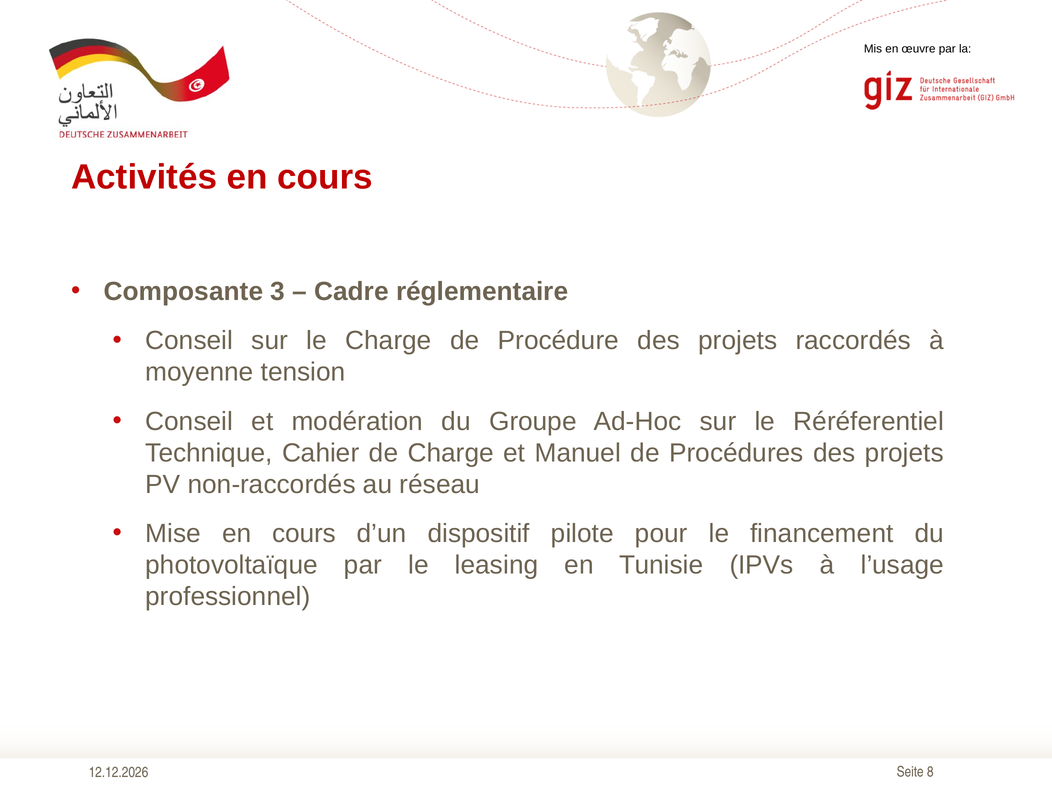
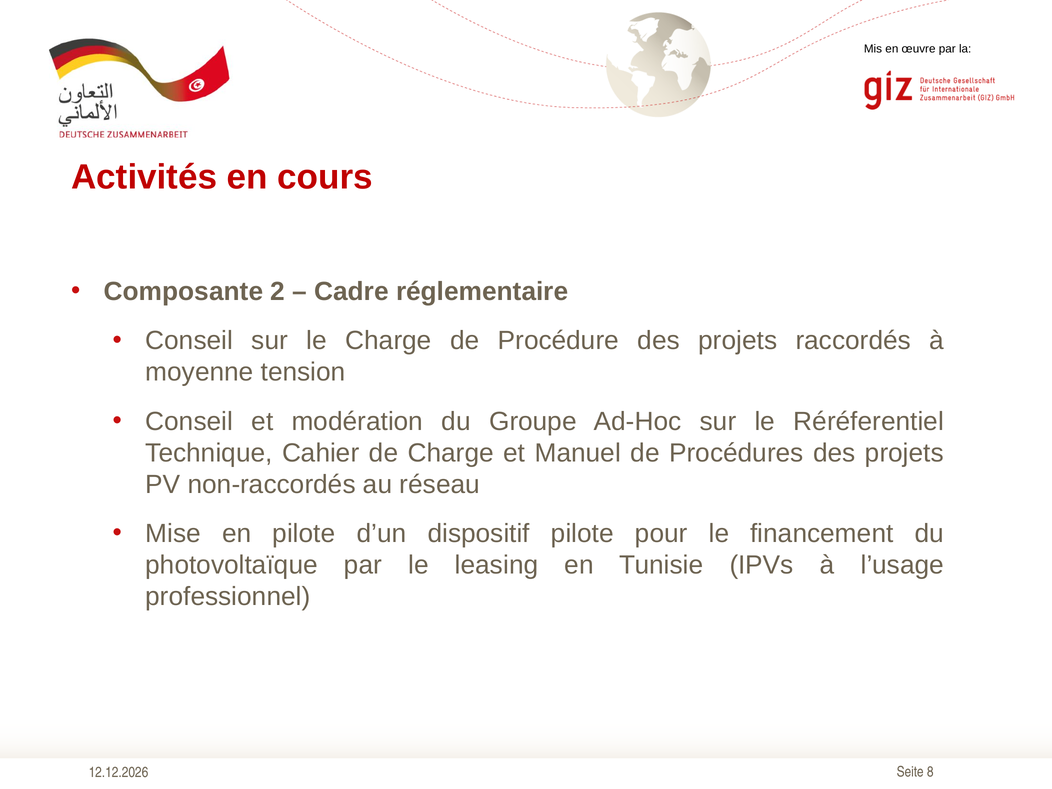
3: 3 -> 2
Mise en cours: cours -> pilote
